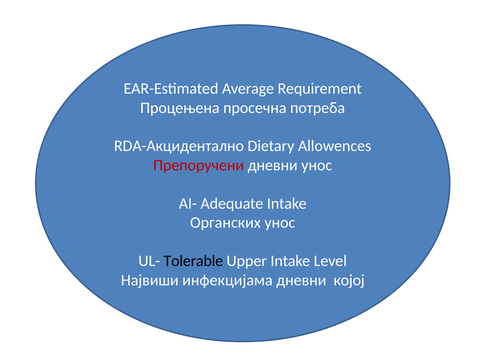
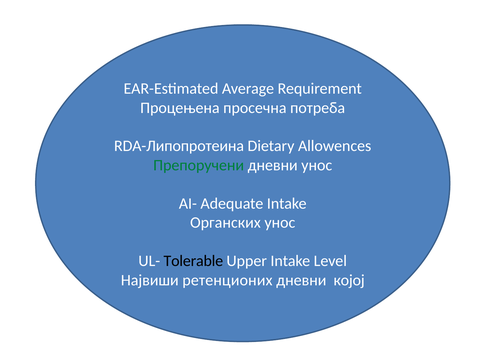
RDA-Акцидентално: RDA-Акцидентално -> RDA-Липопротеина
Препоручени colour: red -> green
инфекцијама: инфекцијама -> ретенционих
